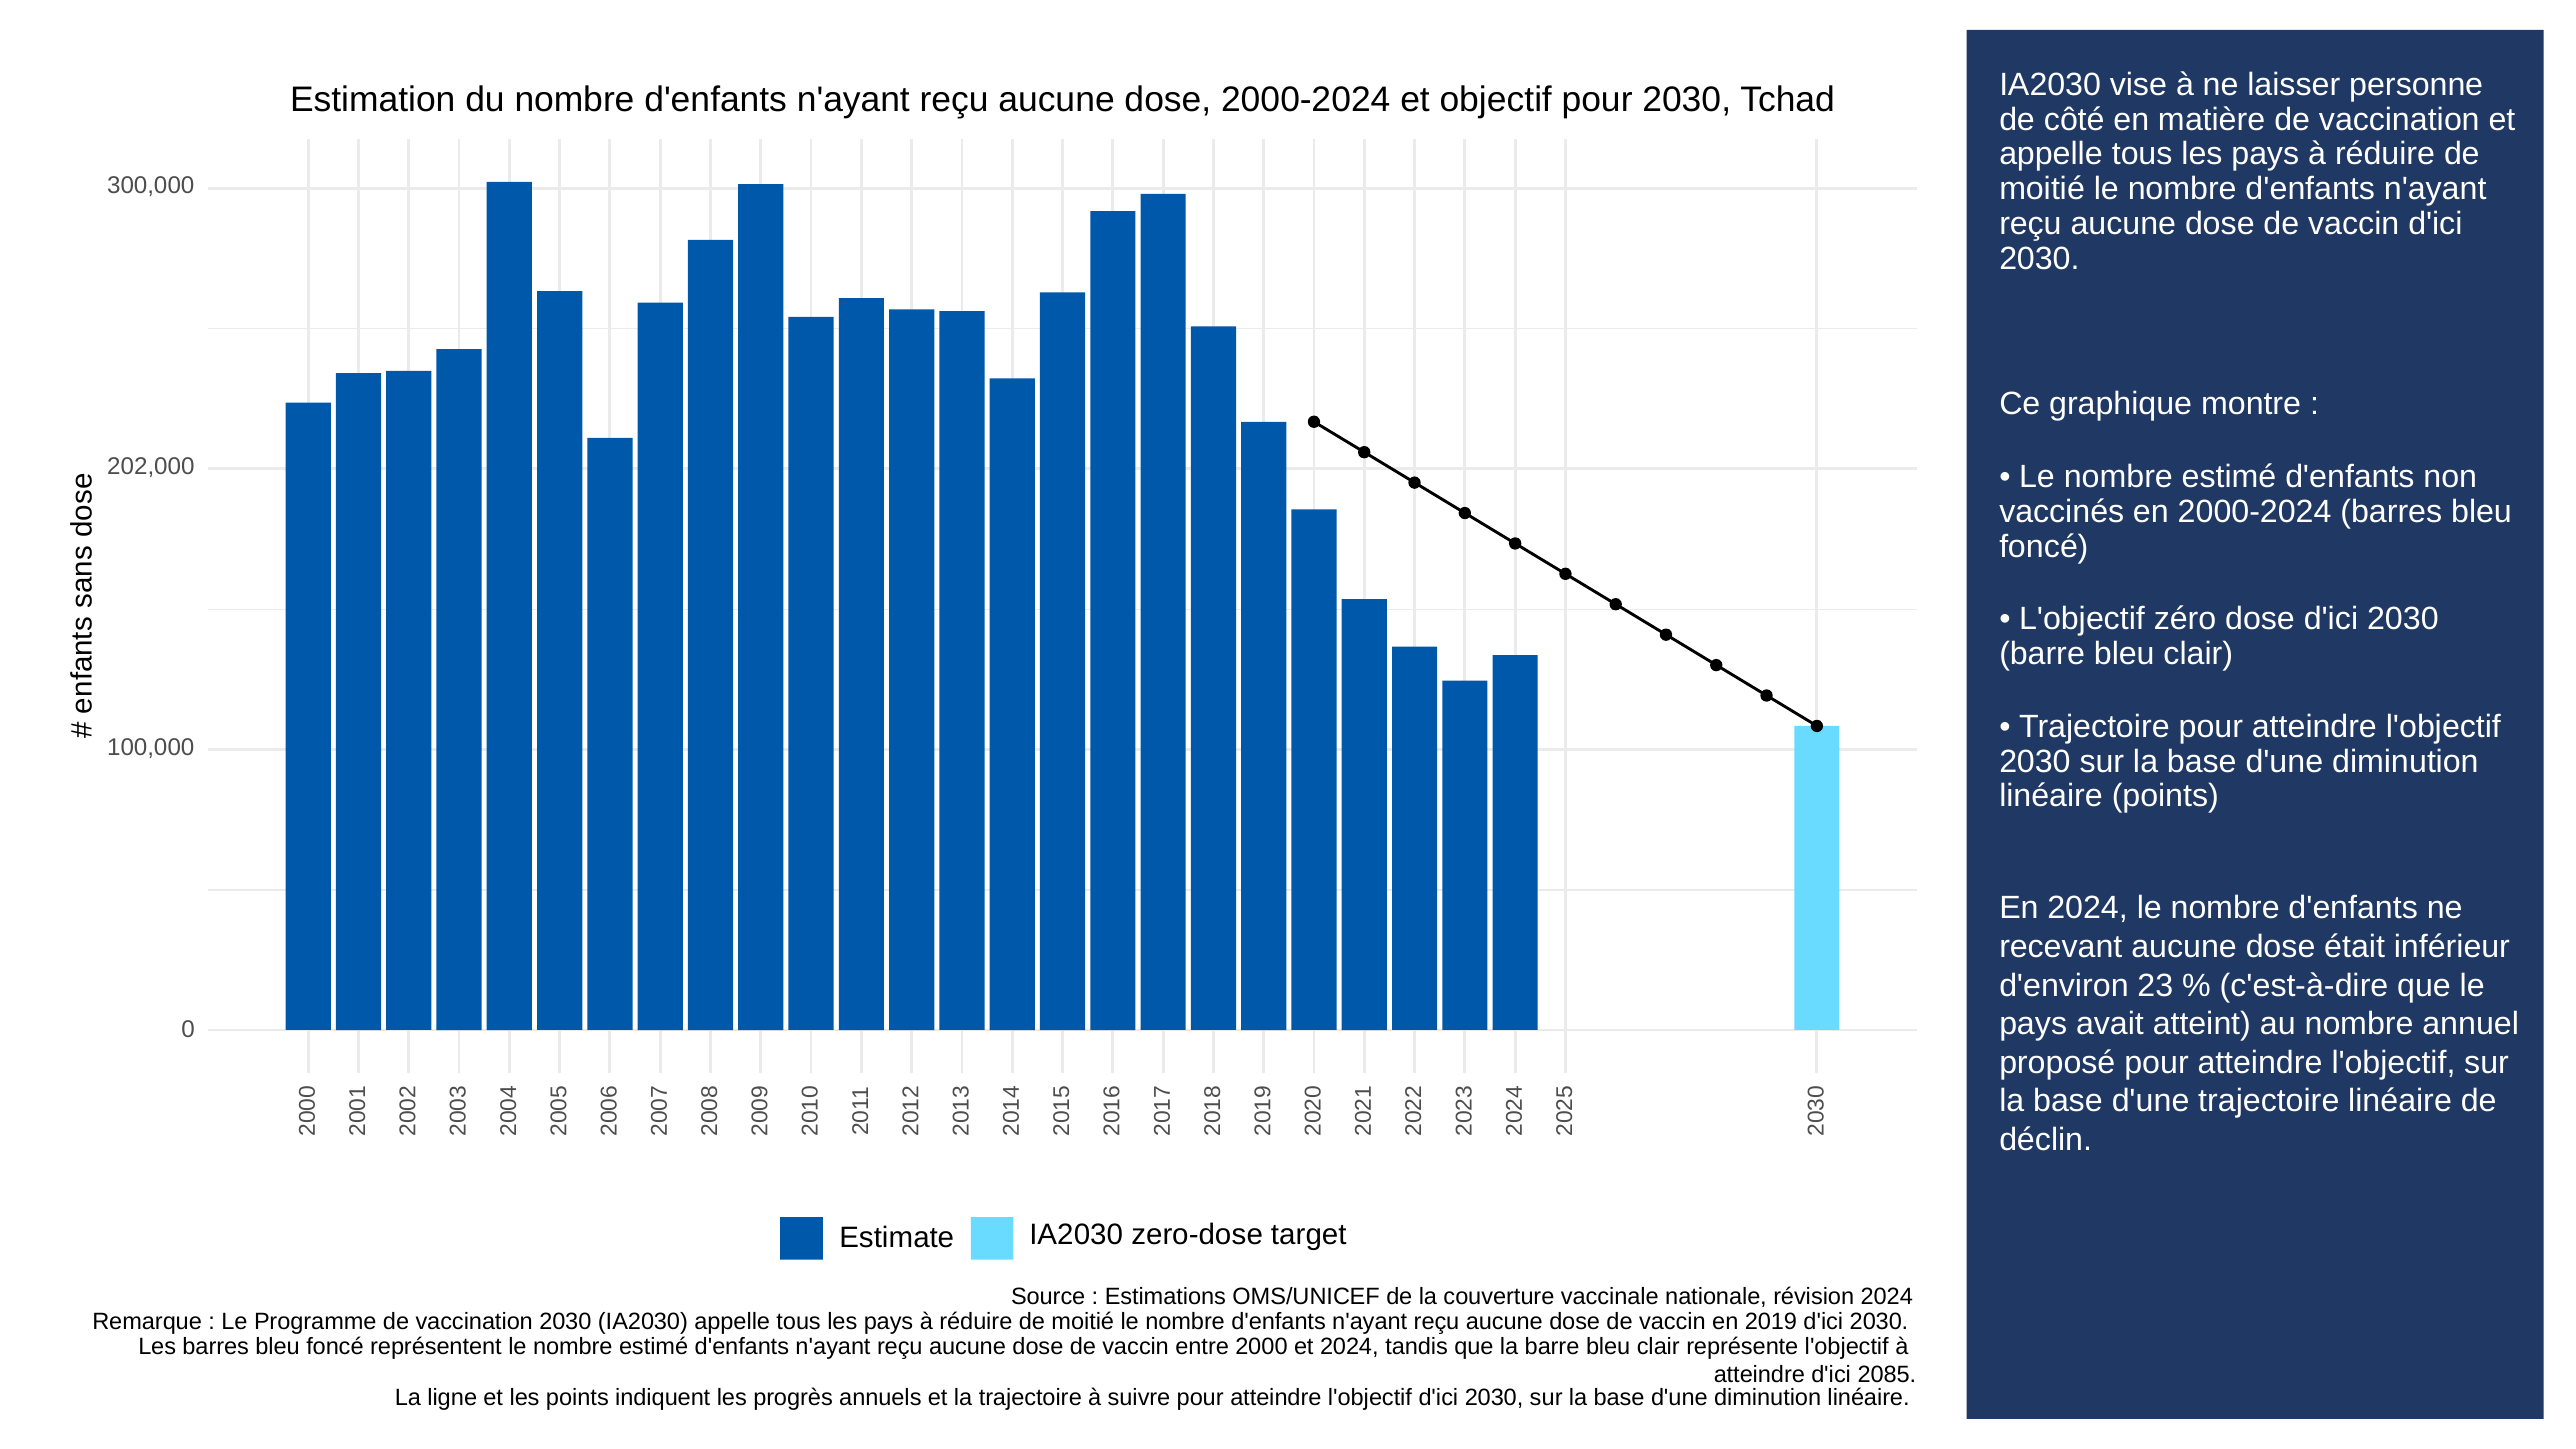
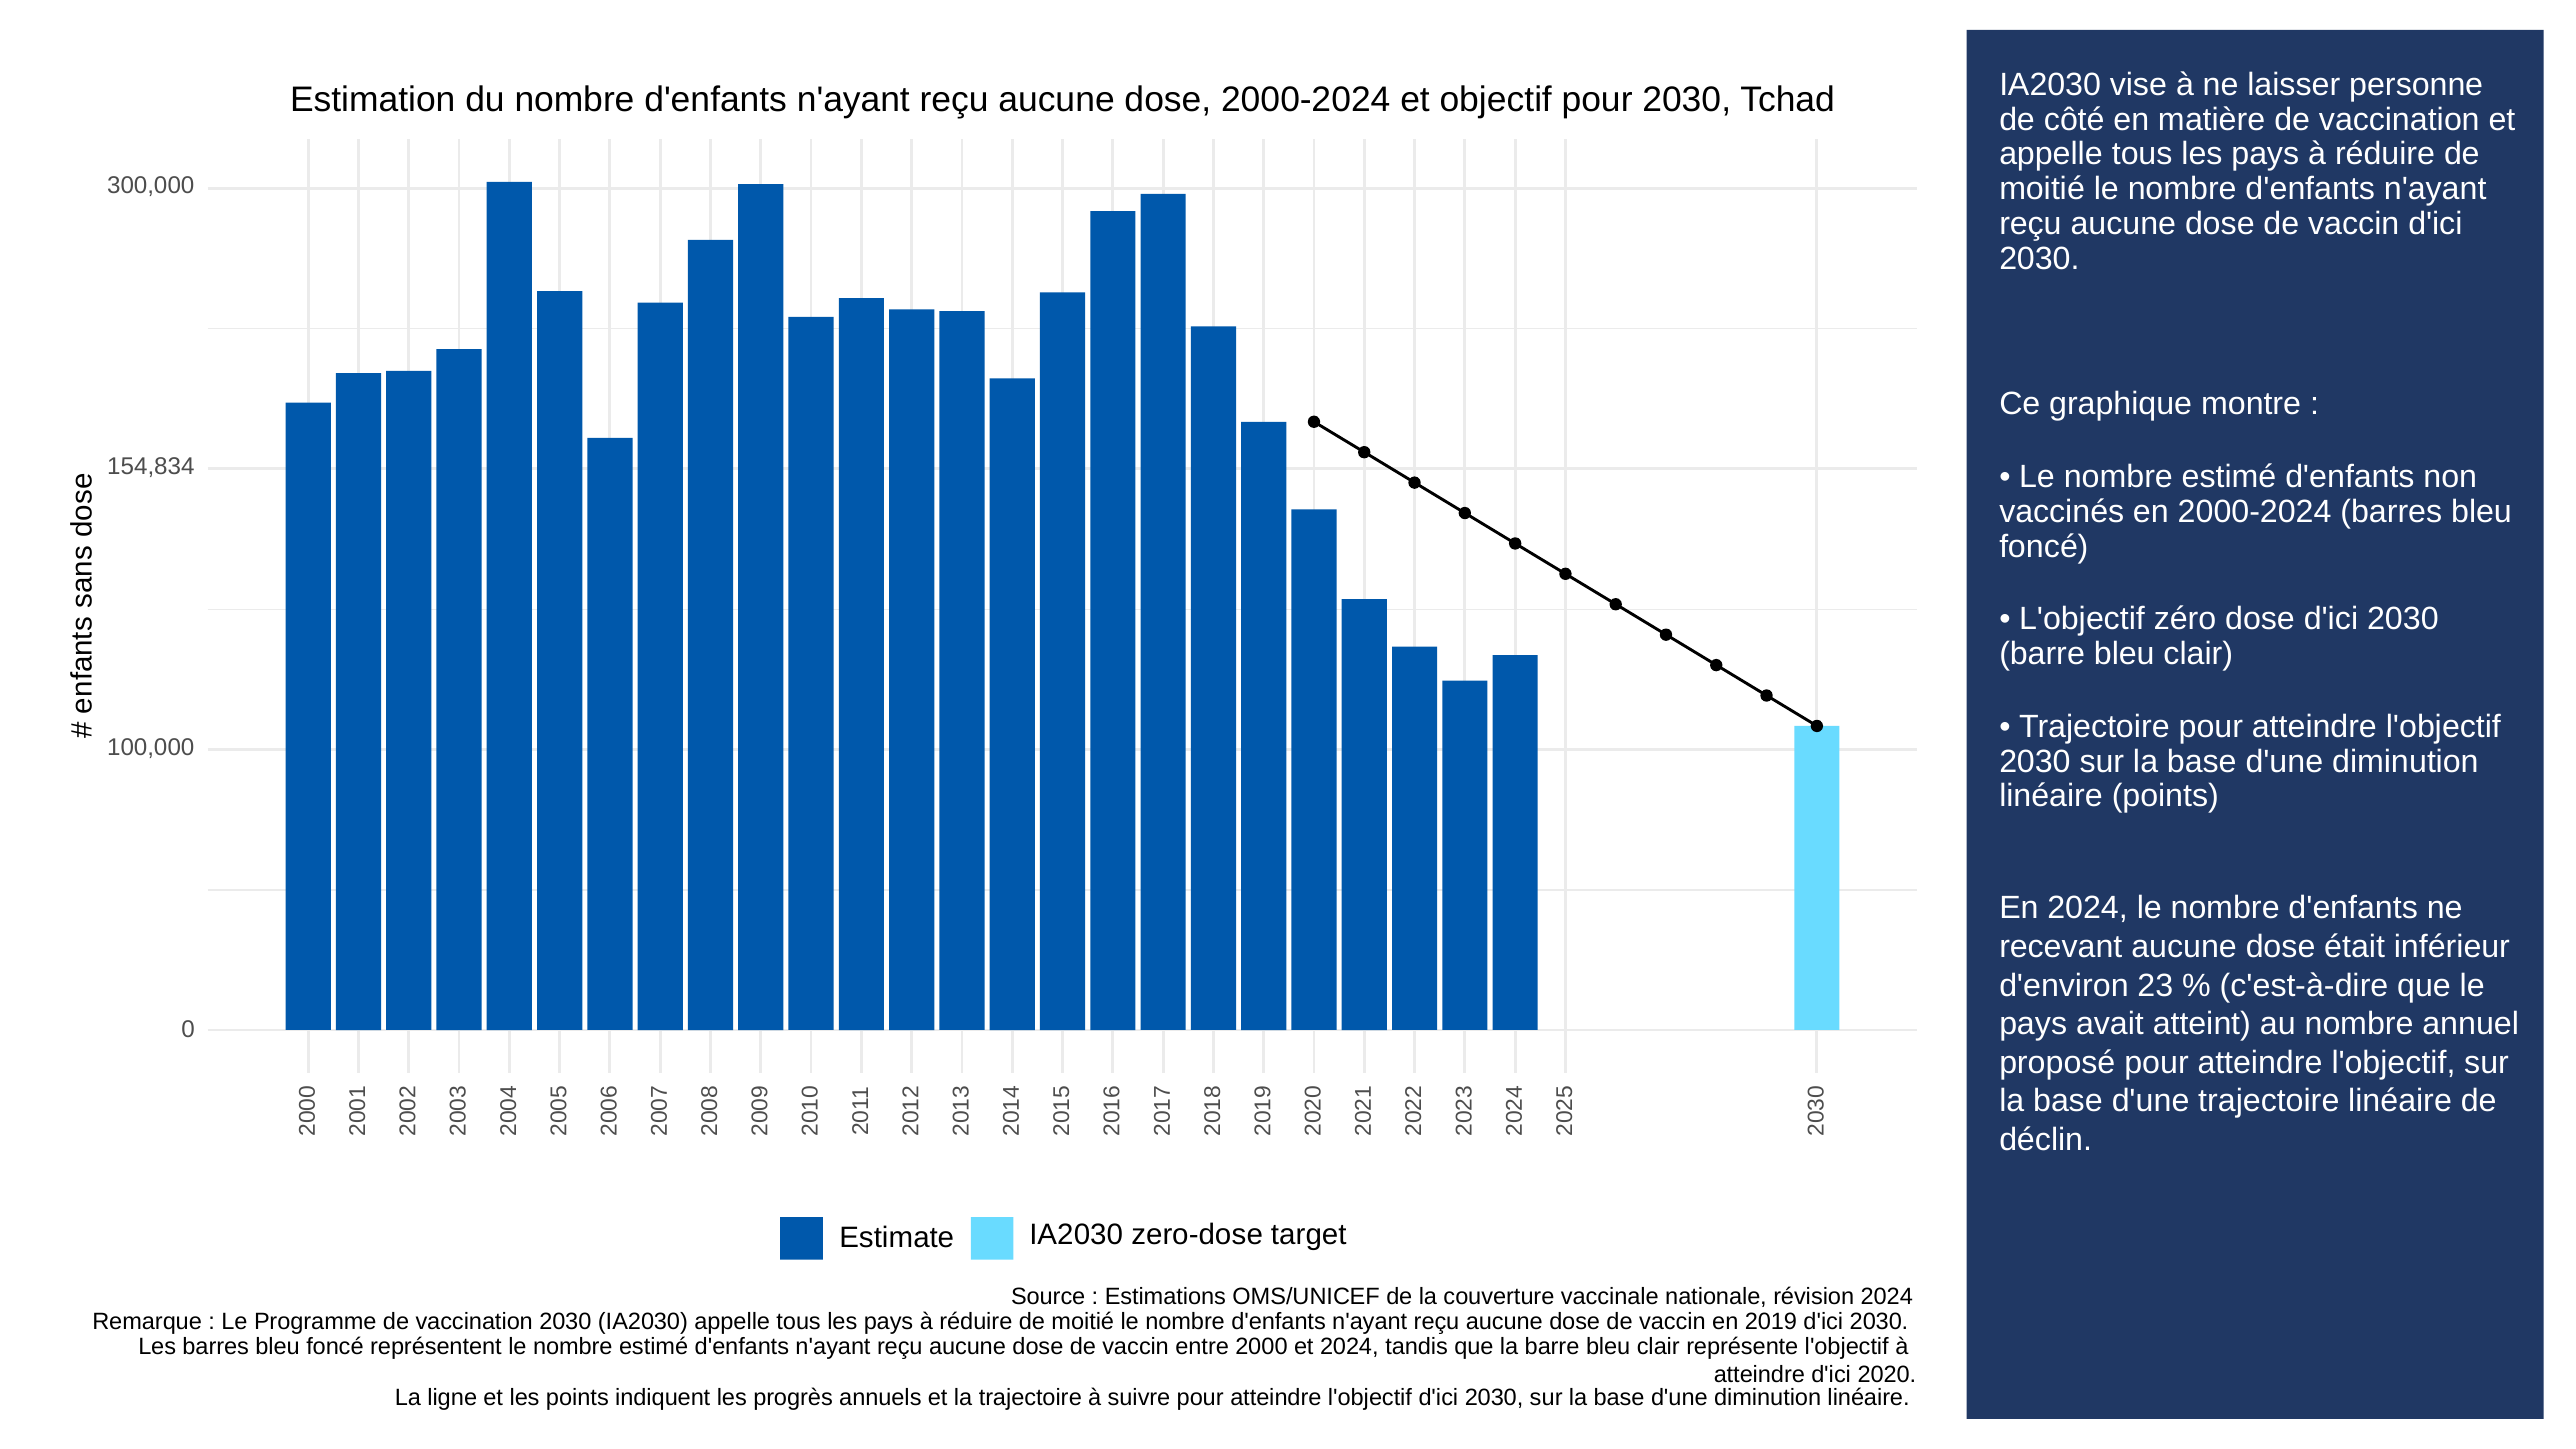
202,000: 202,000 -> 154,834
2085: 2085 -> 2020
